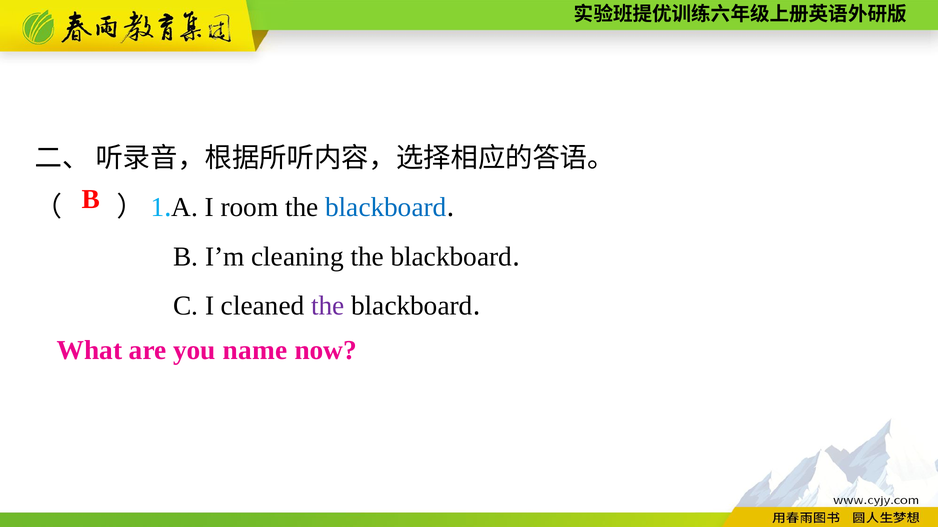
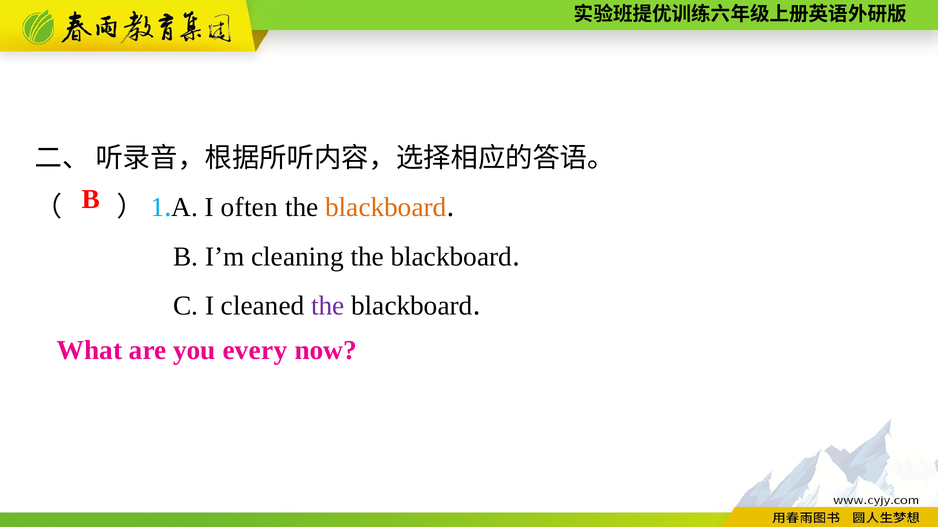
room: room -> often
blackboard at (386, 208) colour: blue -> orange
name: name -> every
